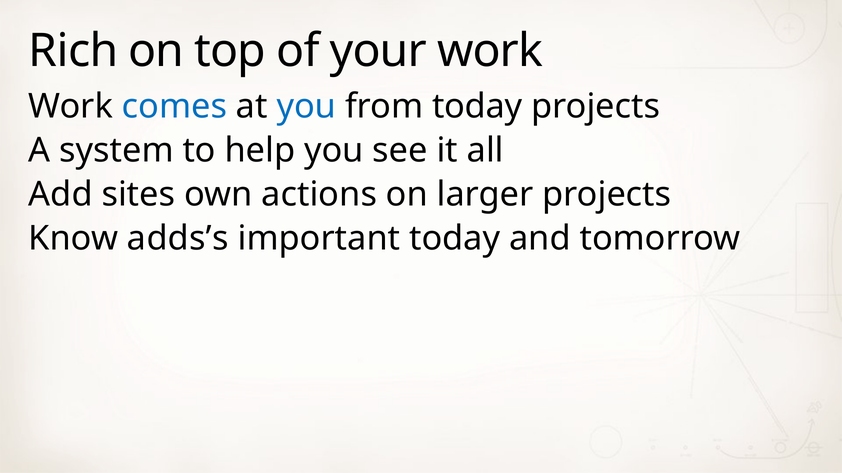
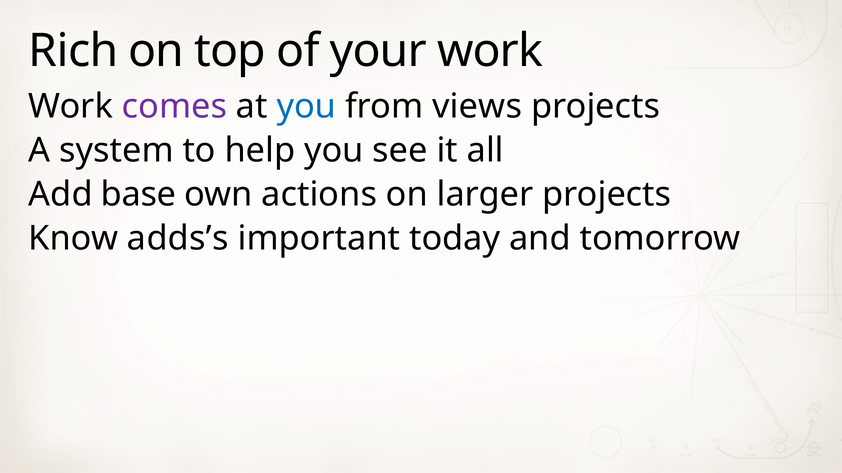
comes colour: blue -> purple
from today: today -> views
sites: sites -> base
